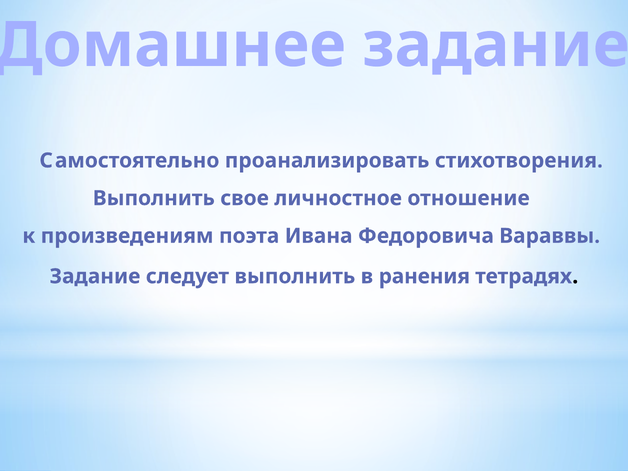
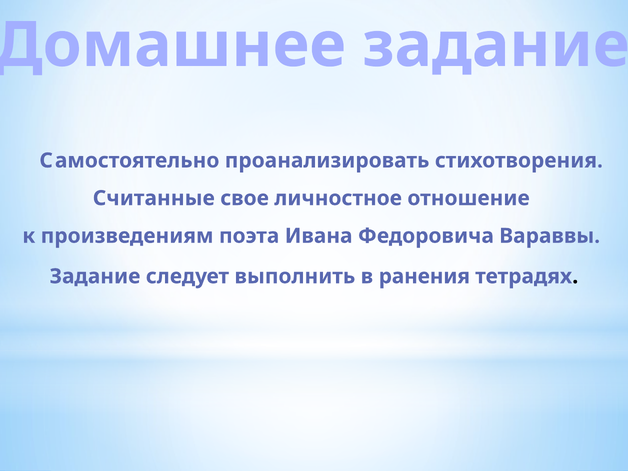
Выполнить at (154, 198): Выполнить -> Считанные
